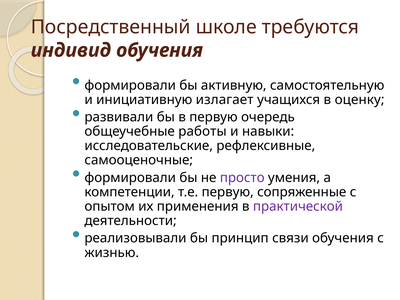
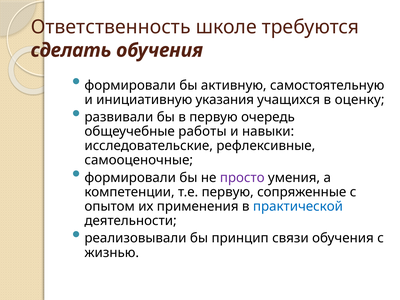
Посредственный: Посредственный -> Ответственность
индивид: индивид -> сделать
излагает: излагает -> указания
практической colour: purple -> blue
